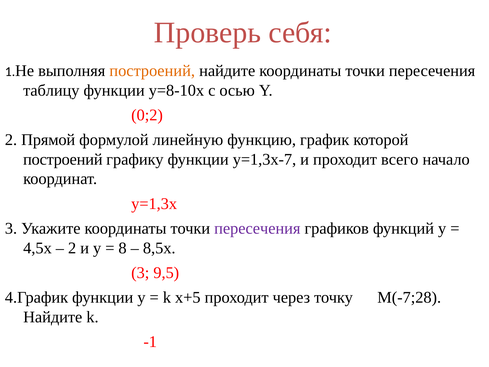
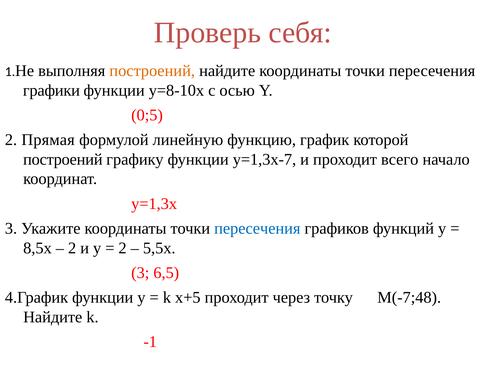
таблицу: таблицу -> графики
0;2: 0;2 -> 0;5
Прямой: Прямой -> Прямая
пересечения at (257, 228) colour: purple -> blue
4,5x: 4,5x -> 8,5x
8 at (123, 248): 8 -> 2
8,5x: 8,5x -> 5,5x
9,5: 9,5 -> 6,5
М(-7;28: М(-7;28 -> М(-7;48
